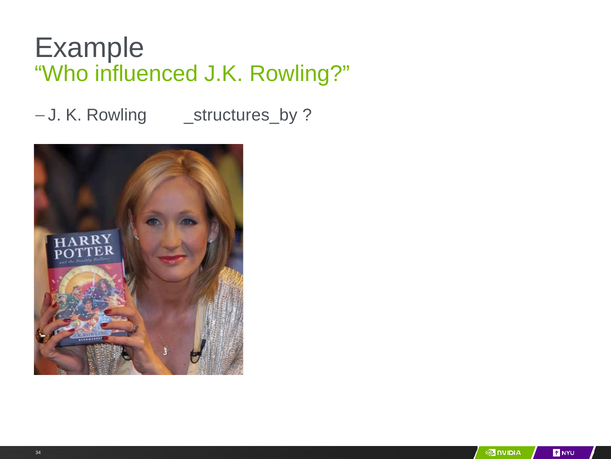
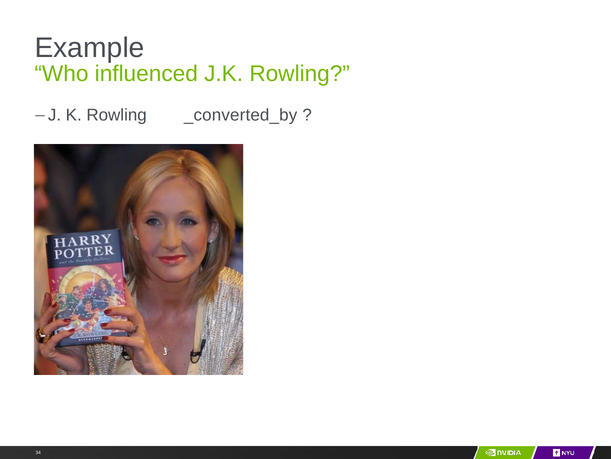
_structures_by: _structures_by -> _converted_by
